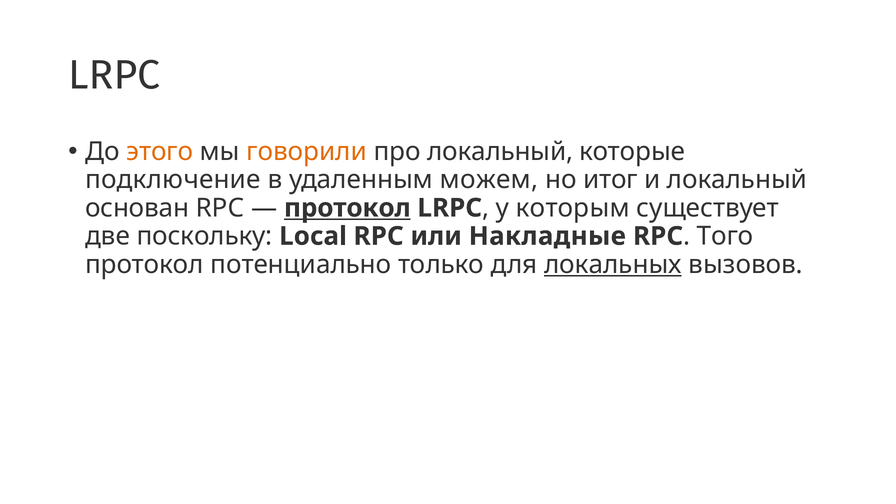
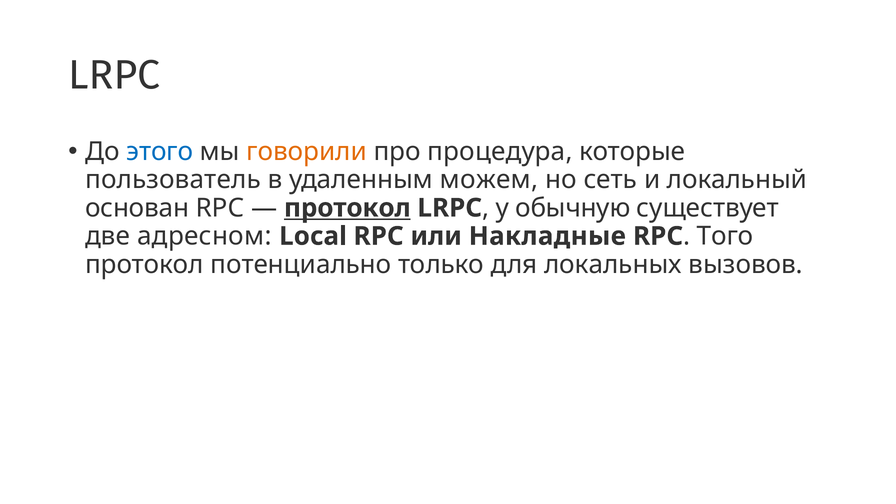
этого colour: orange -> blue
про локальный: локальный -> процедура
подключение: подключение -> пользователь
итог: итог -> сеть
которым: которым -> обычную
поскольку: поскольку -> адресном
локальных underline: present -> none
